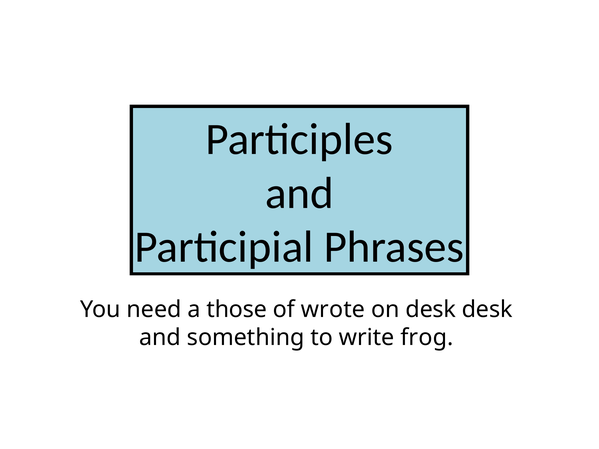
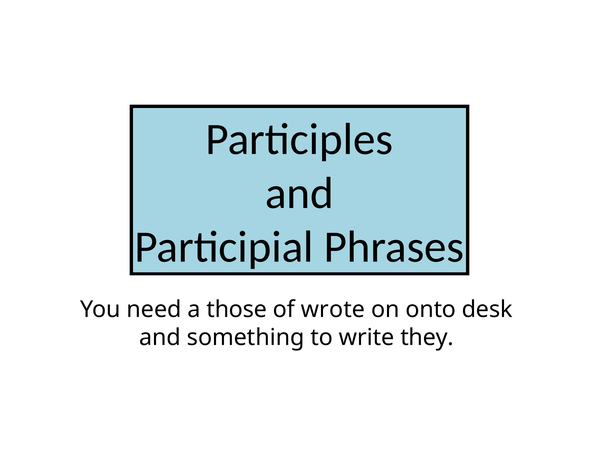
on desk: desk -> onto
frog: frog -> they
